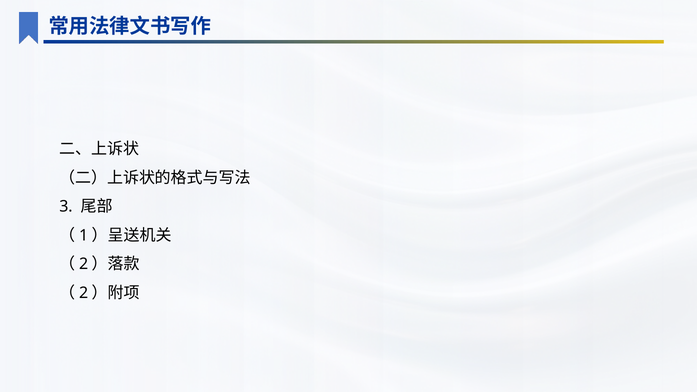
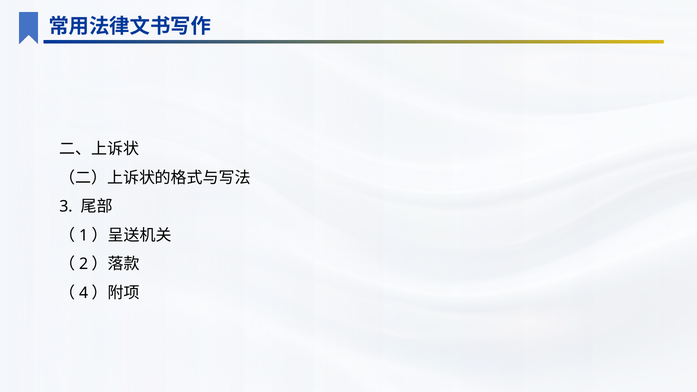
2 at (84, 293): 2 -> 4
